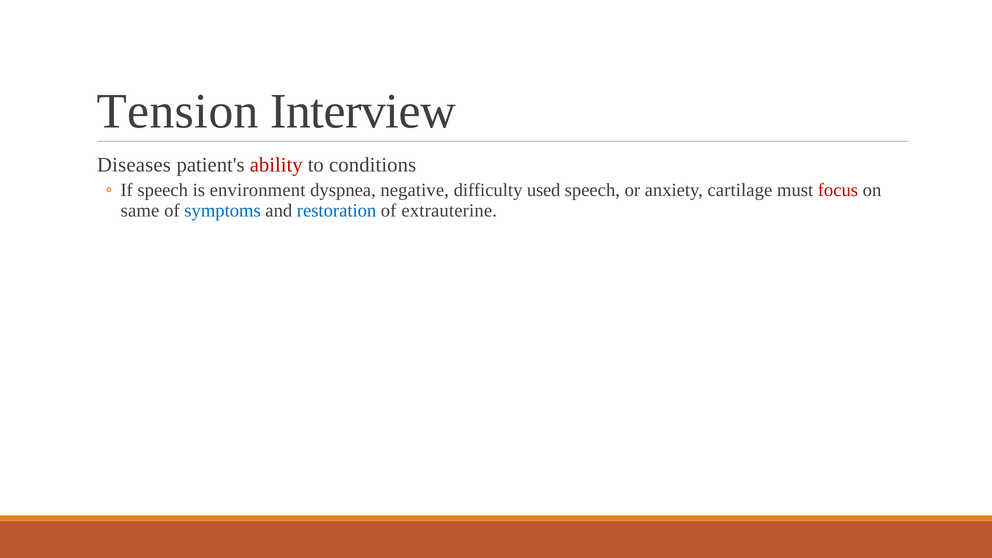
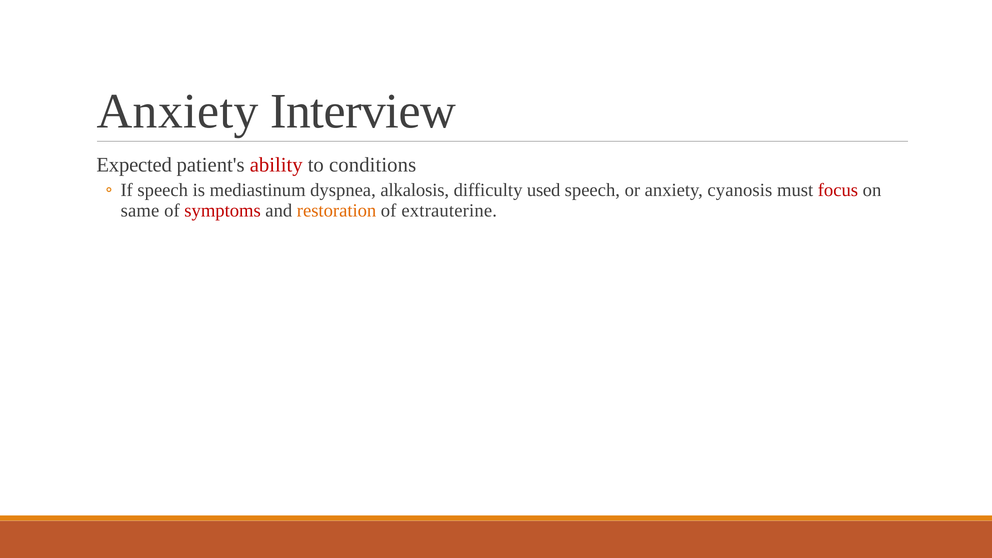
Tension at (178, 111): Tension -> Anxiety
Diseases: Diseases -> Expected
environment: environment -> mediastinum
negative: negative -> alkalosis
cartilage: cartilage -> cyanosis
symptoms colour: blue -> red
restoration colour: blue -> orange
